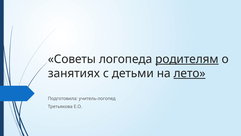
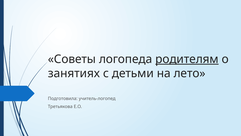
лето underline: present -> none
